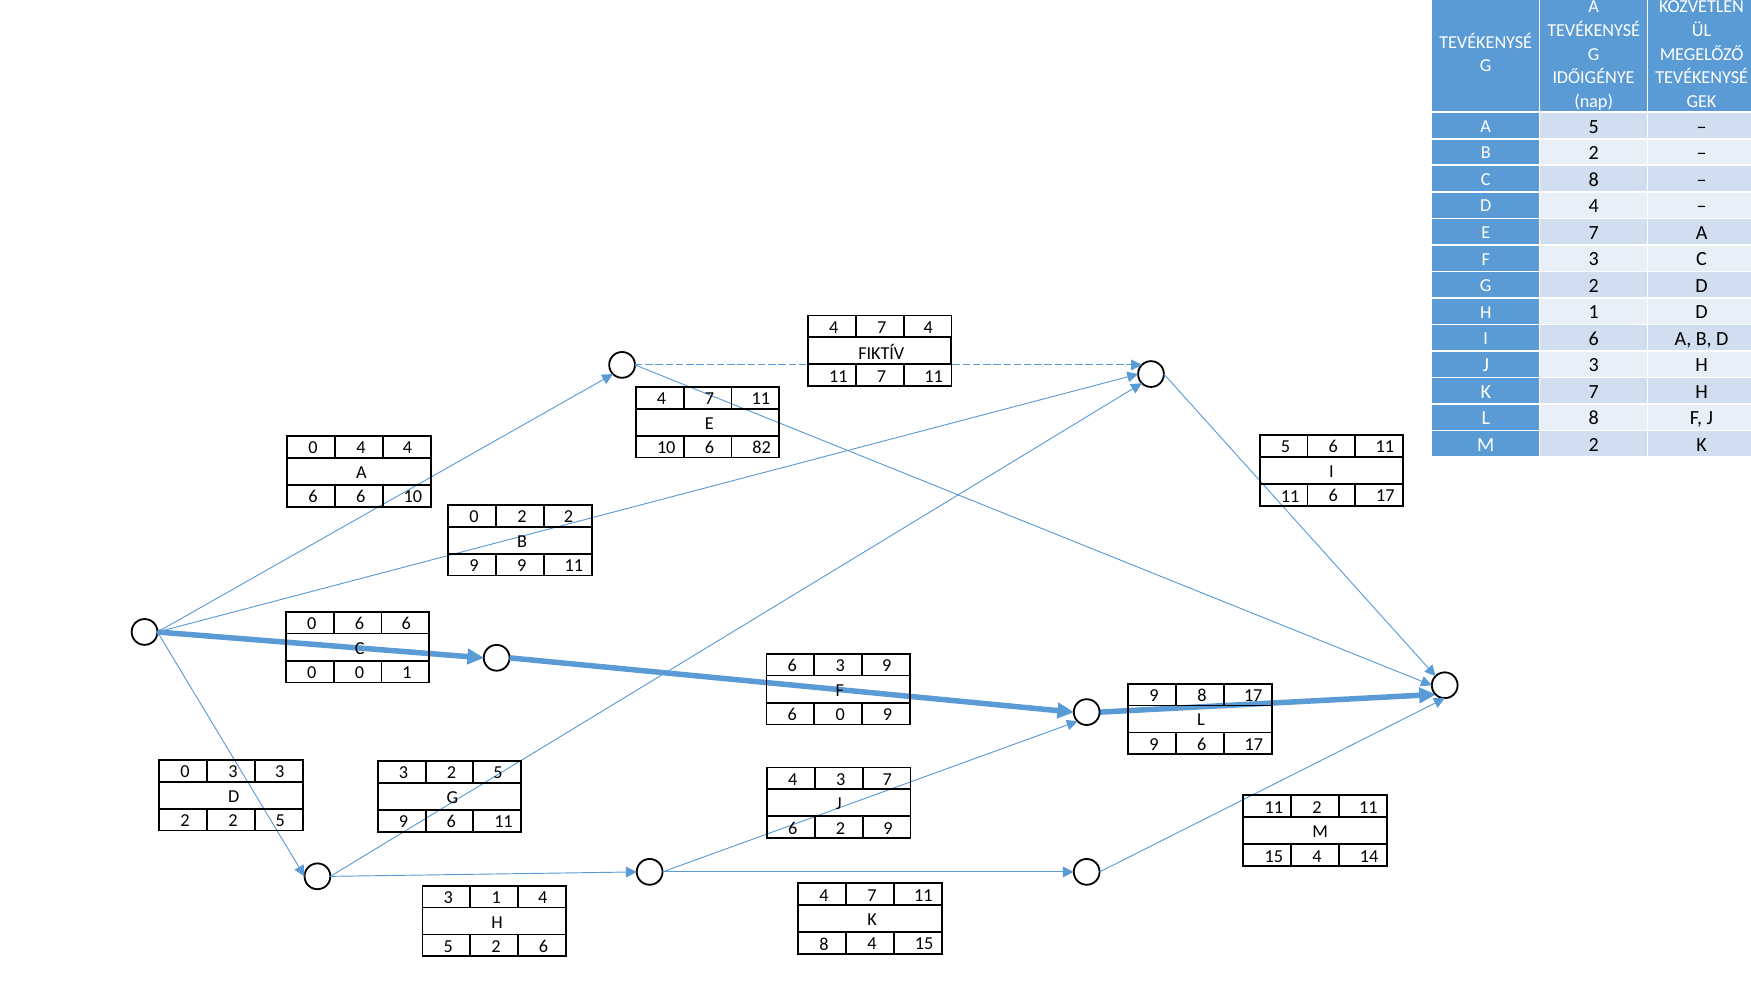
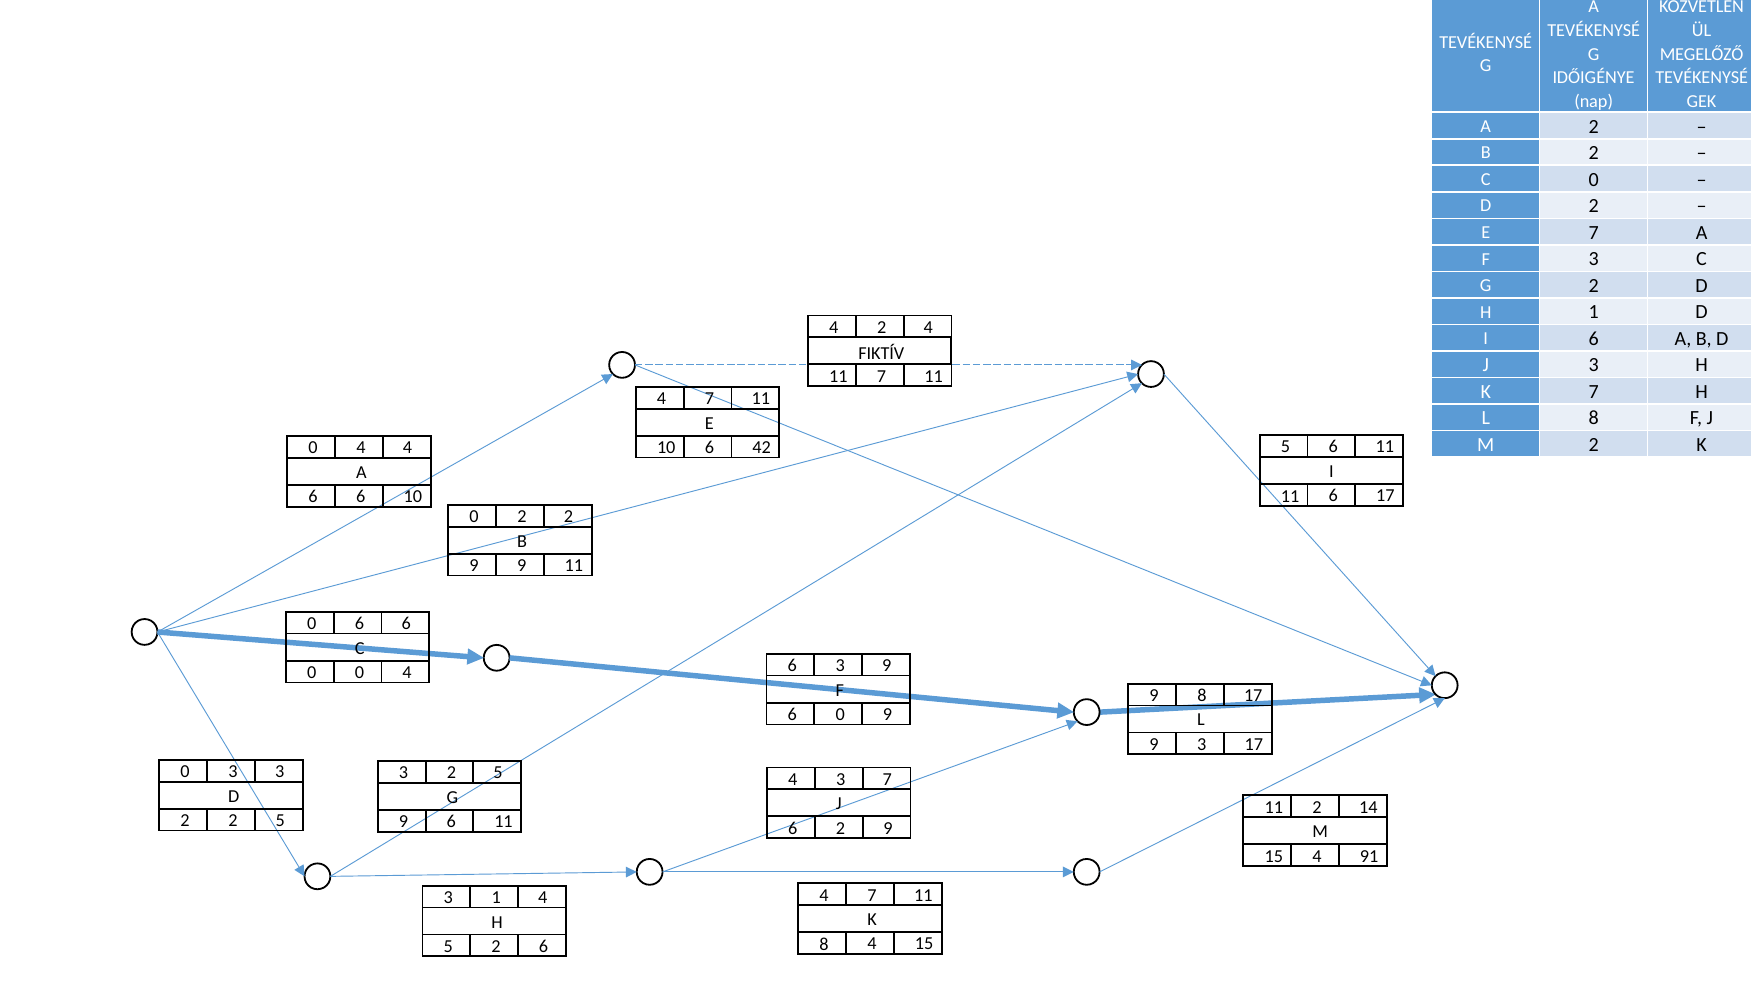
A 5: 5 -> 2
8 at (1594, 180): 8 -> 0
4 at (1594, 206): 4 -> 2
7 at (882, 327): 7 -> 2
82: 82 -> 42
0 0 1: 1 -> 4
6 at (1202, 744): 6 -> 3
2 11: 11 -> 14
14: 14 -> 91
